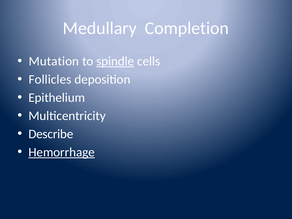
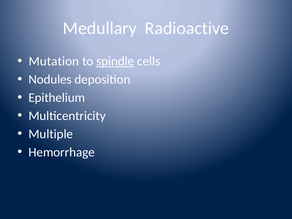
Completion: Completion -> Radioactive
Follicles: Follicles -> Nodules
Describe: Describe -> Multiple
Hemorrhage underline: present -> none
